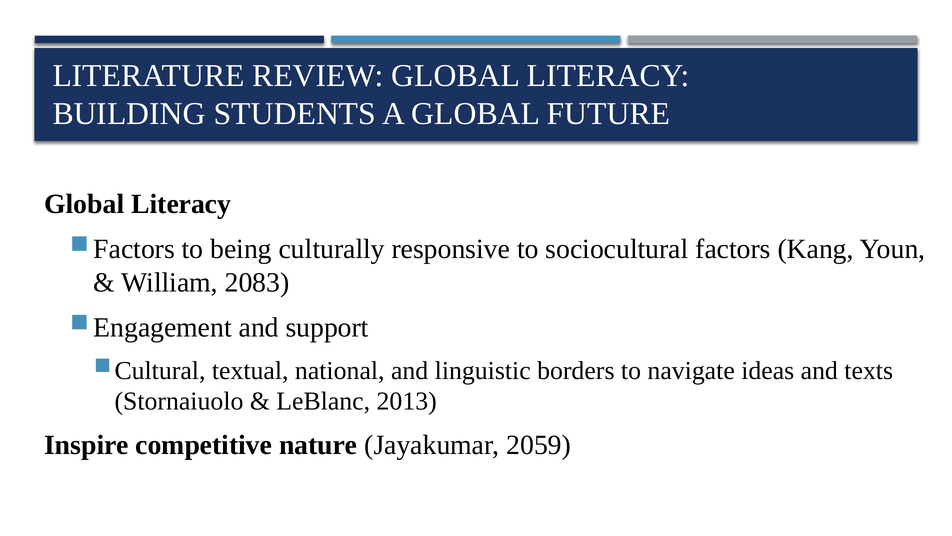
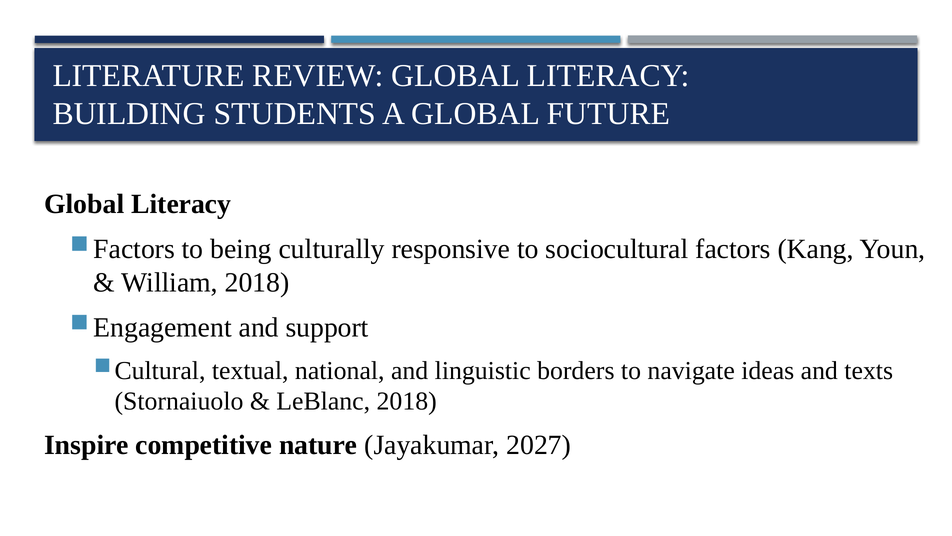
William 2083: 2083 -> 2018
LeBlanc 2013: 2013 -> 2018
2059: 2059 -> 2027
